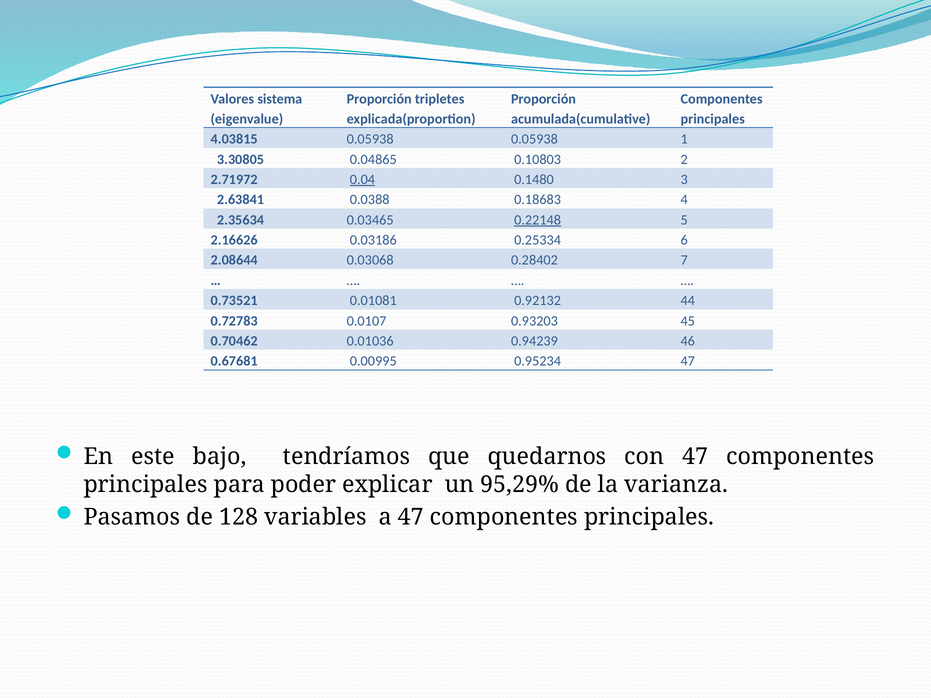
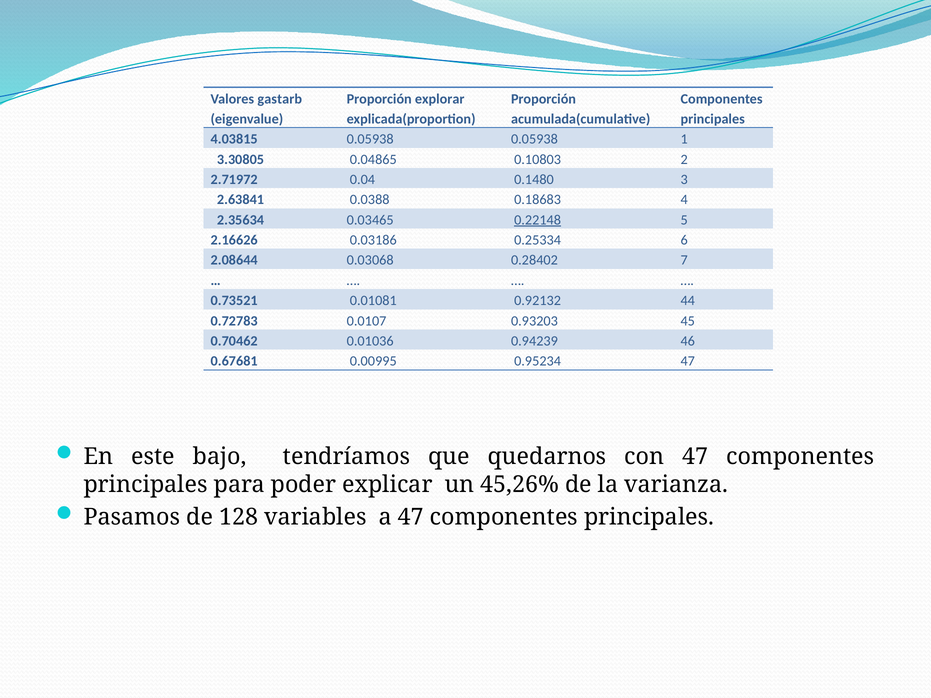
sistema: sistema -> gastarb
tripletes: tripletes -> explorar
0.04 underline: present -> none
95,29%: 95,29% -> 45,26%
